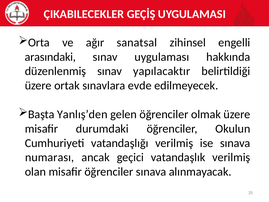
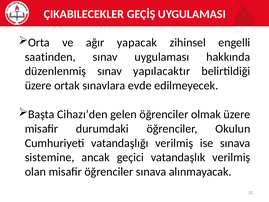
sanatsal: sanatsal -> yapacak
arasındaki: arasındaki -> saatinden
Yanlış’den: Yanlış’den -> Cihazı’den
numarası: numarası -> sistemine
